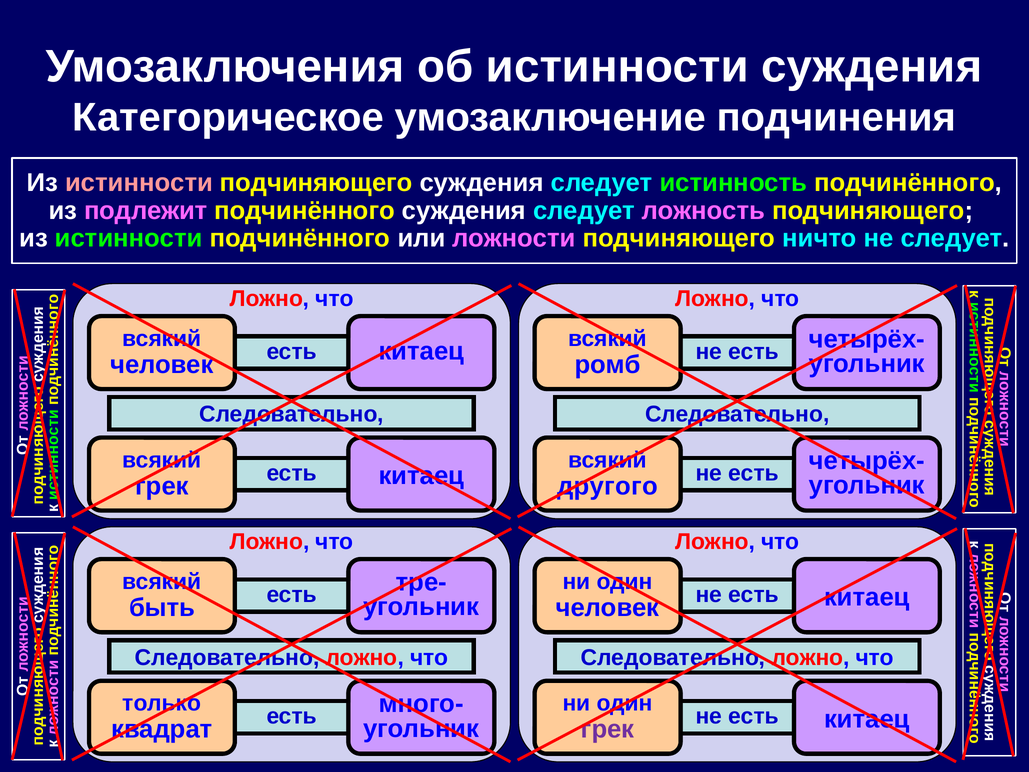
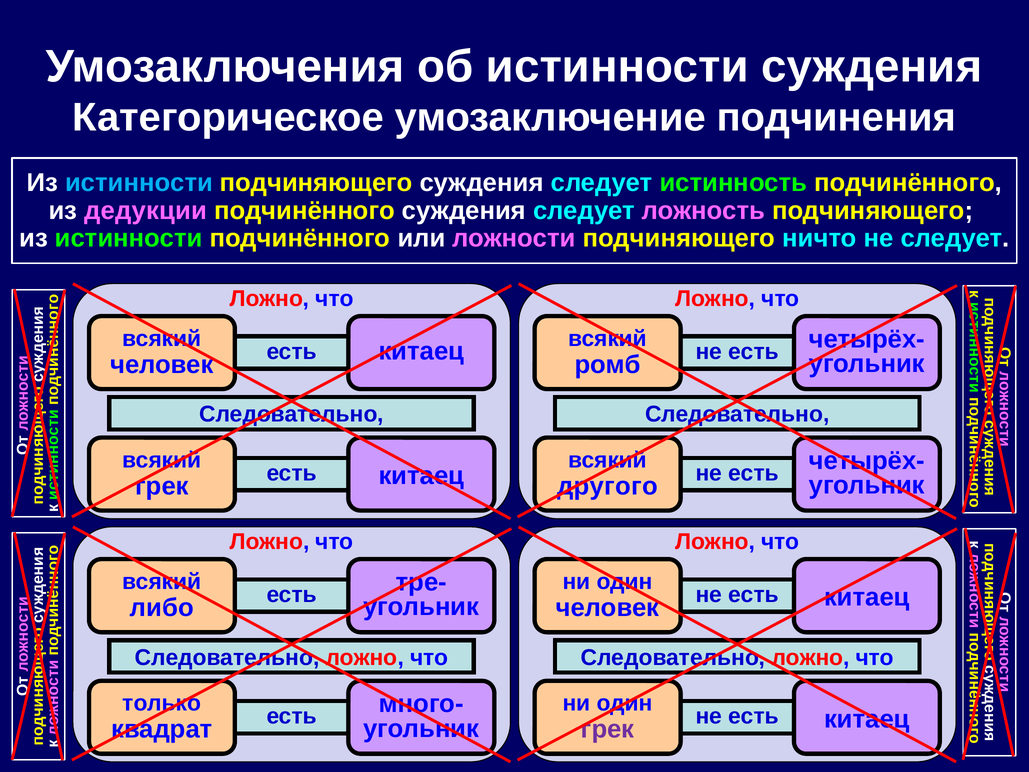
истинности at (139, 183) colour: pink -> light blue
подлежит: подлежит -> дедукции
быть: быть -> либо
